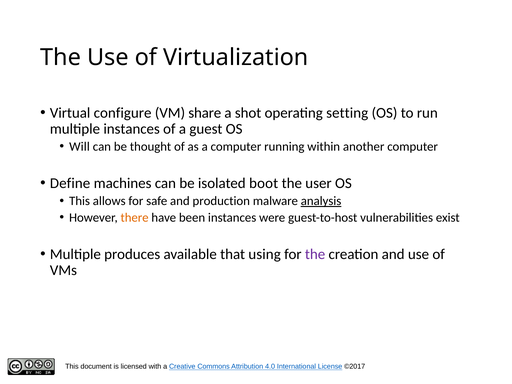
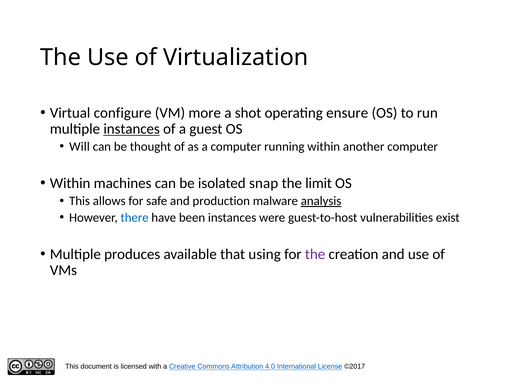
share: share -> more
setting: setting -> ensure
instances at (132, 129) underline: none -> present
Define at (70, 183): Define -> Within
boot: boot -> snap
user: user -> limit
there colour: orange -> blue
